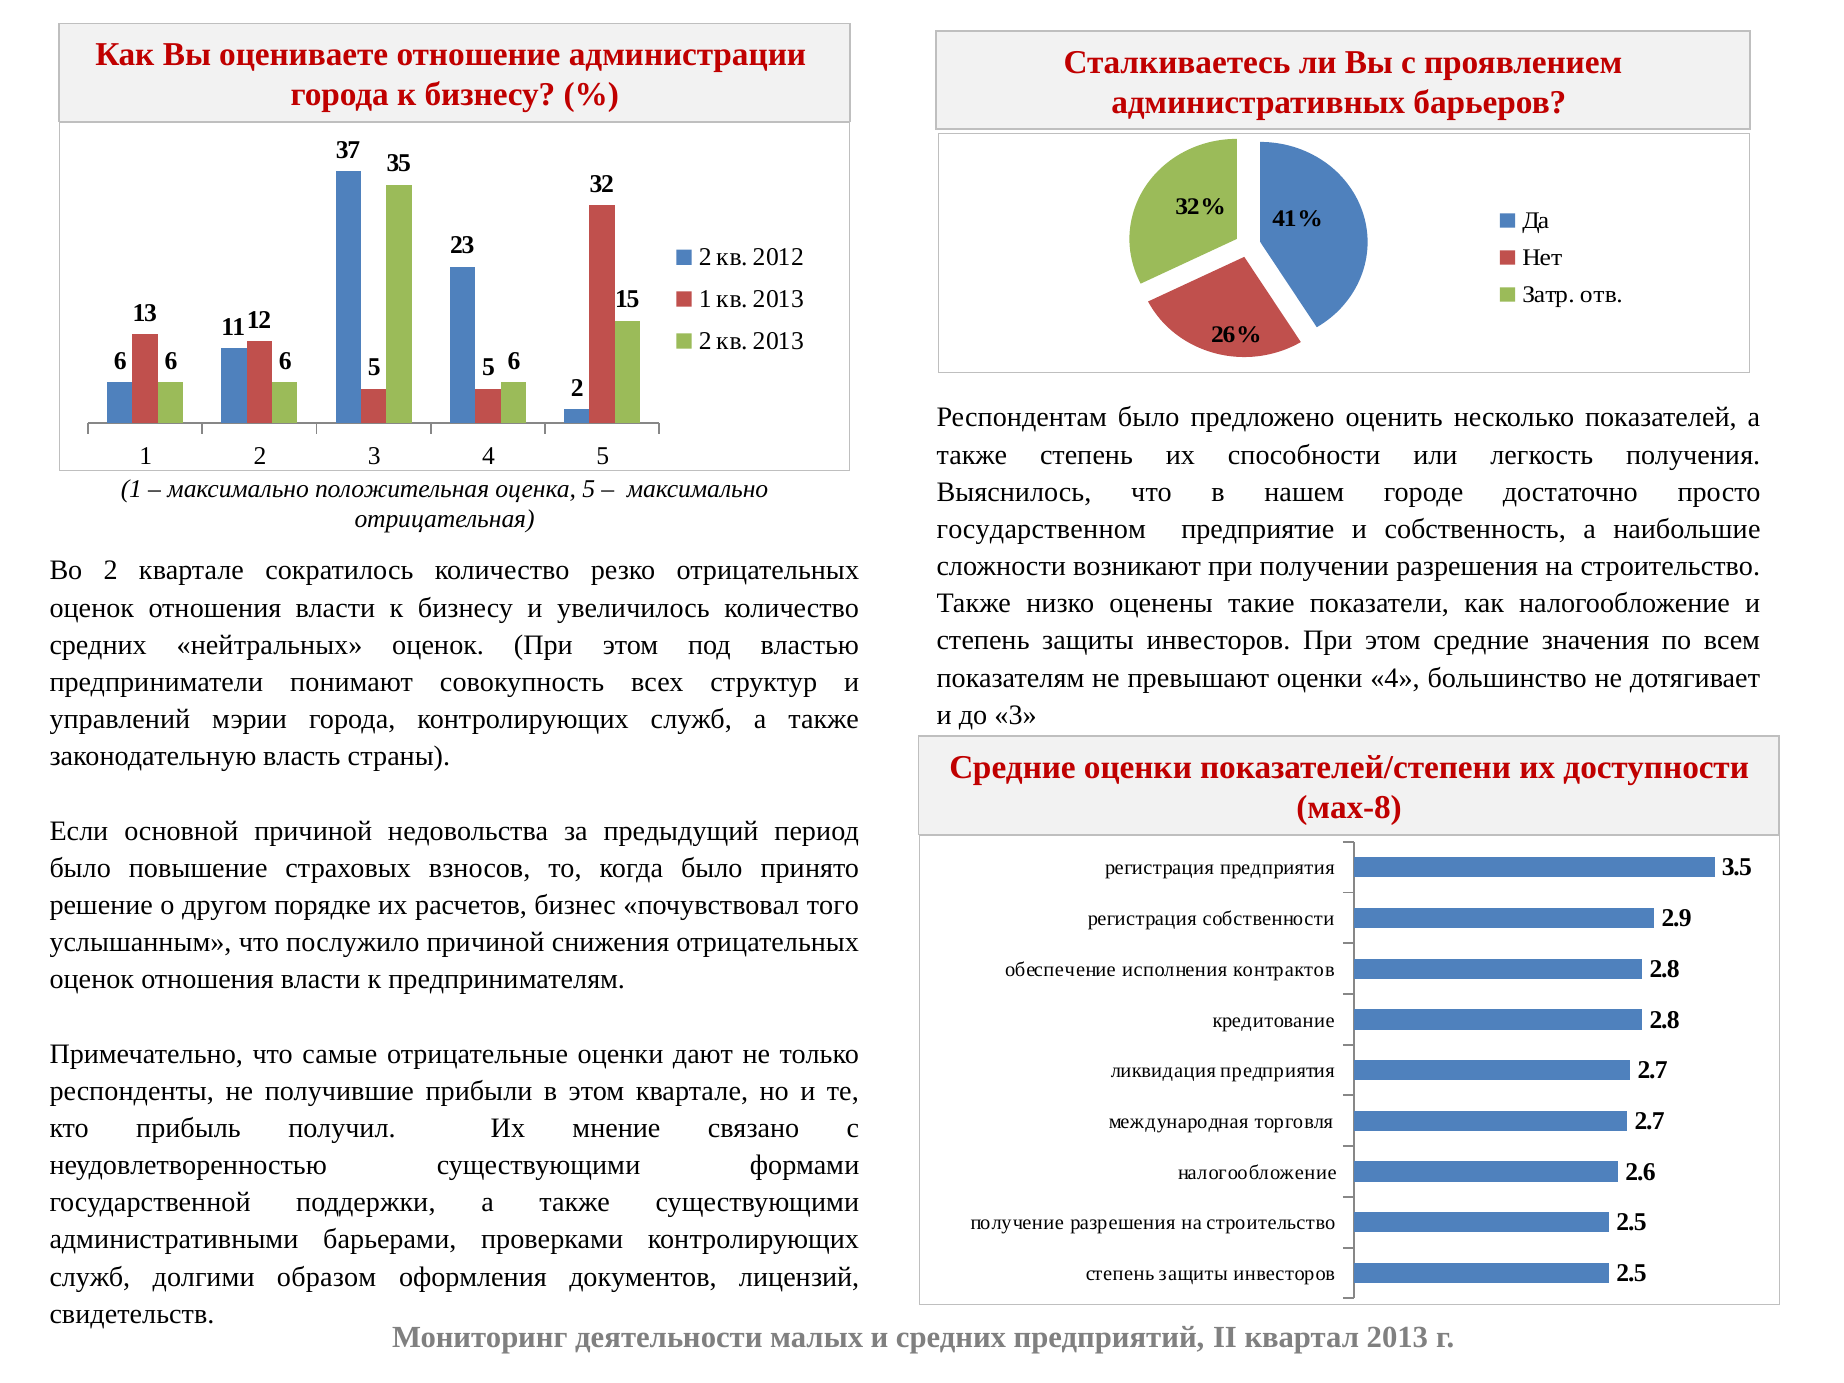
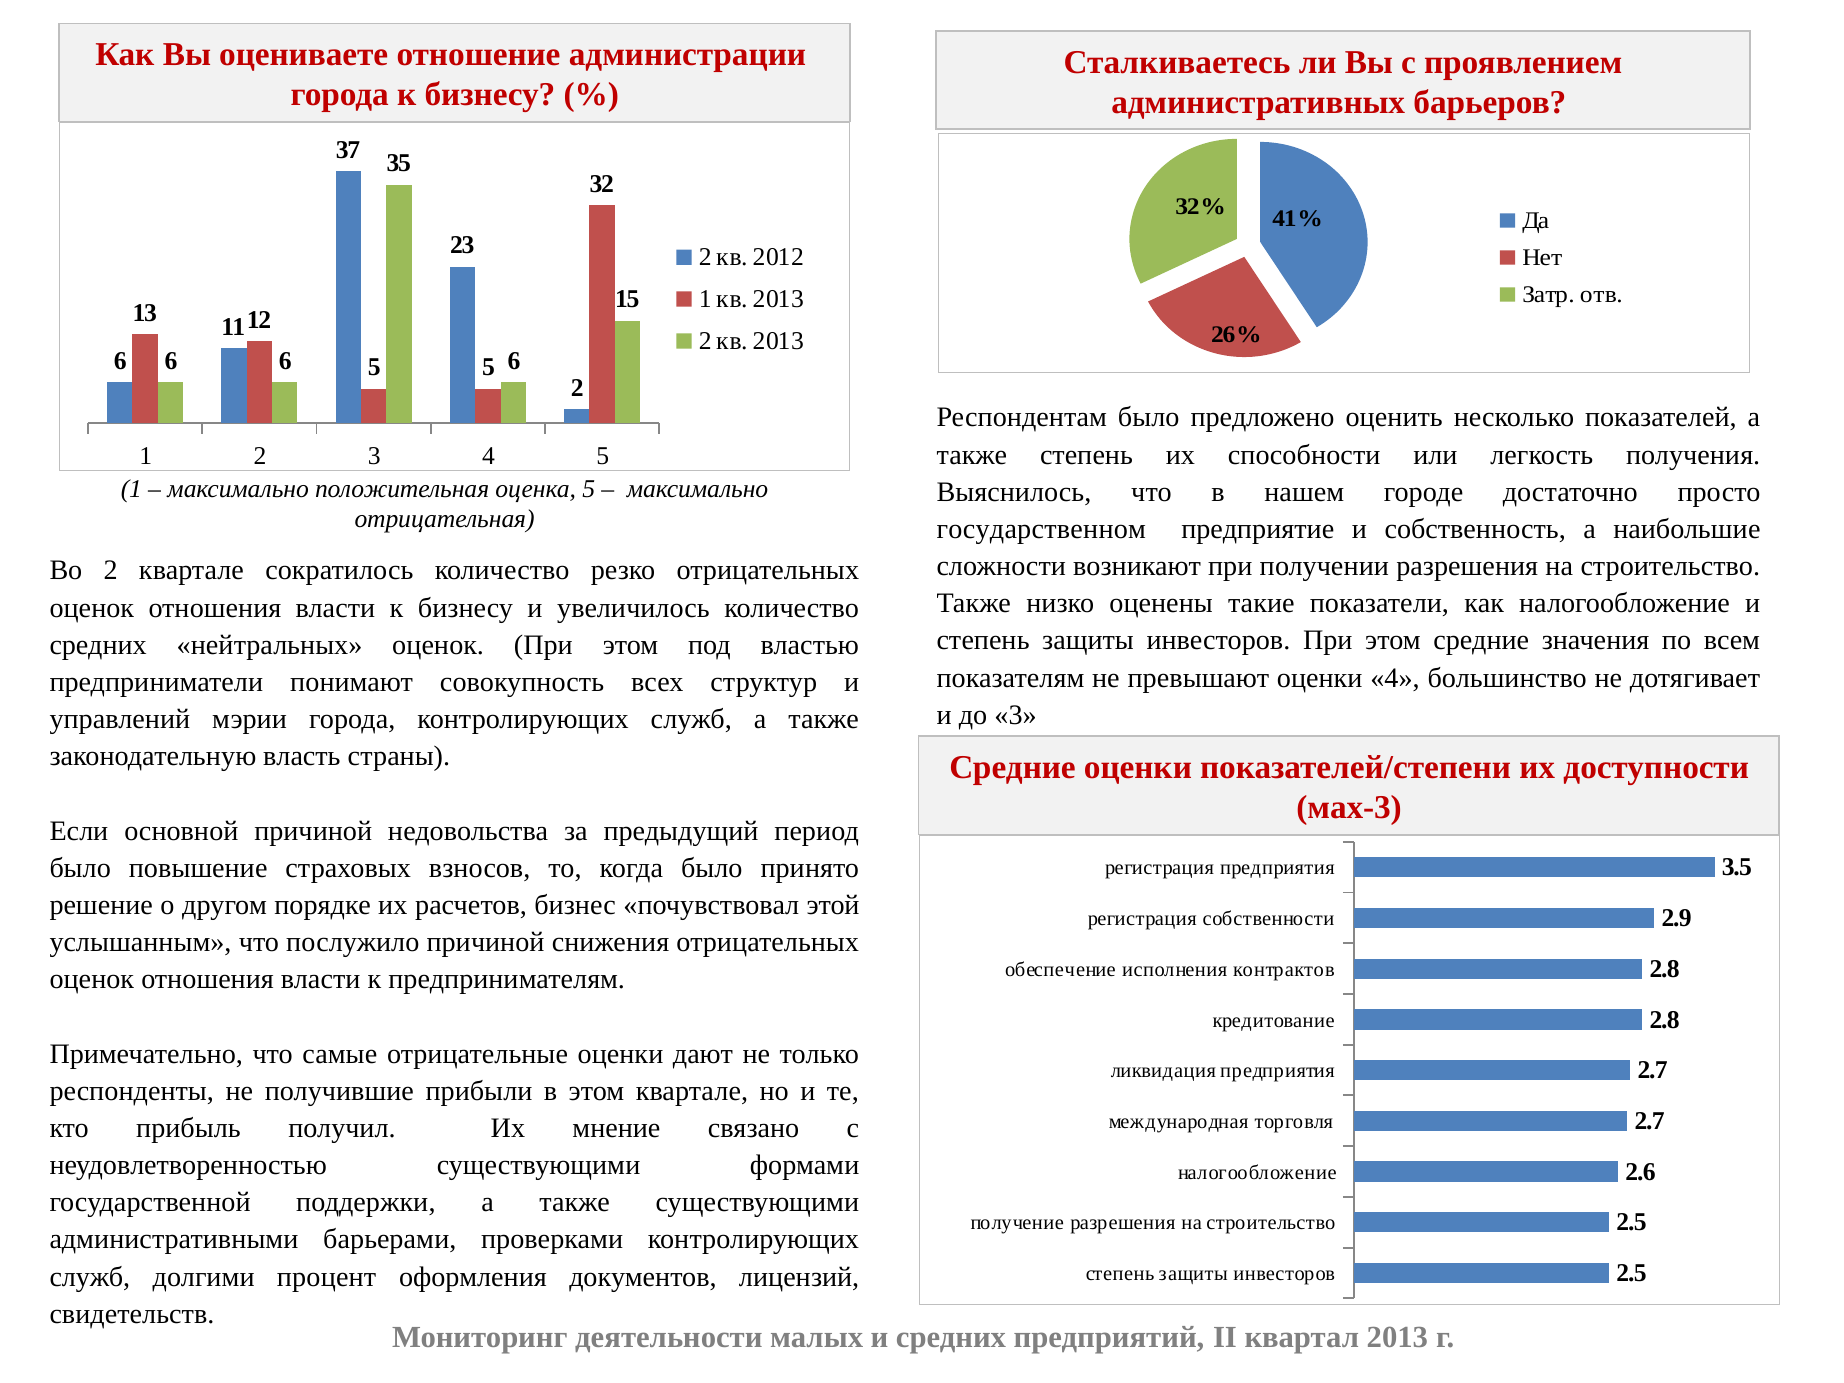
мах-8: мах-8 -> мах-3
того: того -> этой
образом: образом -> процент
